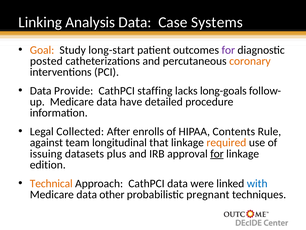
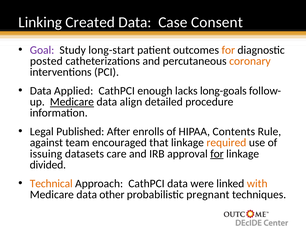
Analysis: Analysis -> Created
Systems: Systems -> Consent
Goal colour: orange -> purple
for at (228, 50) colour: purple -> orange
Provide: Provide -> Applied
staffing: staffing -> enough
Medicare at (72, 102) underline: none -> present
have: have -> align
Collected: Collected -> Published
longitudinal: longitudinal -> encouraged
plus: plus -> care
edition: edition -> divided
with colour: blue -> orange
